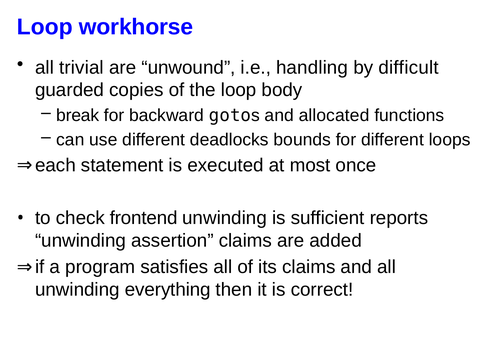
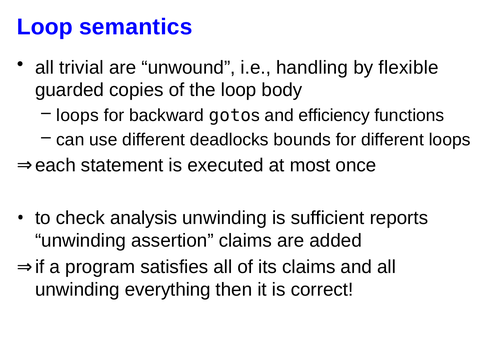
workhorse: workhorse -> semantics
difficult: difficult -> flexible
break at (78, 115): break -> loops
allocated: allocated -> efficiency
frontend: frontend -> analysis
